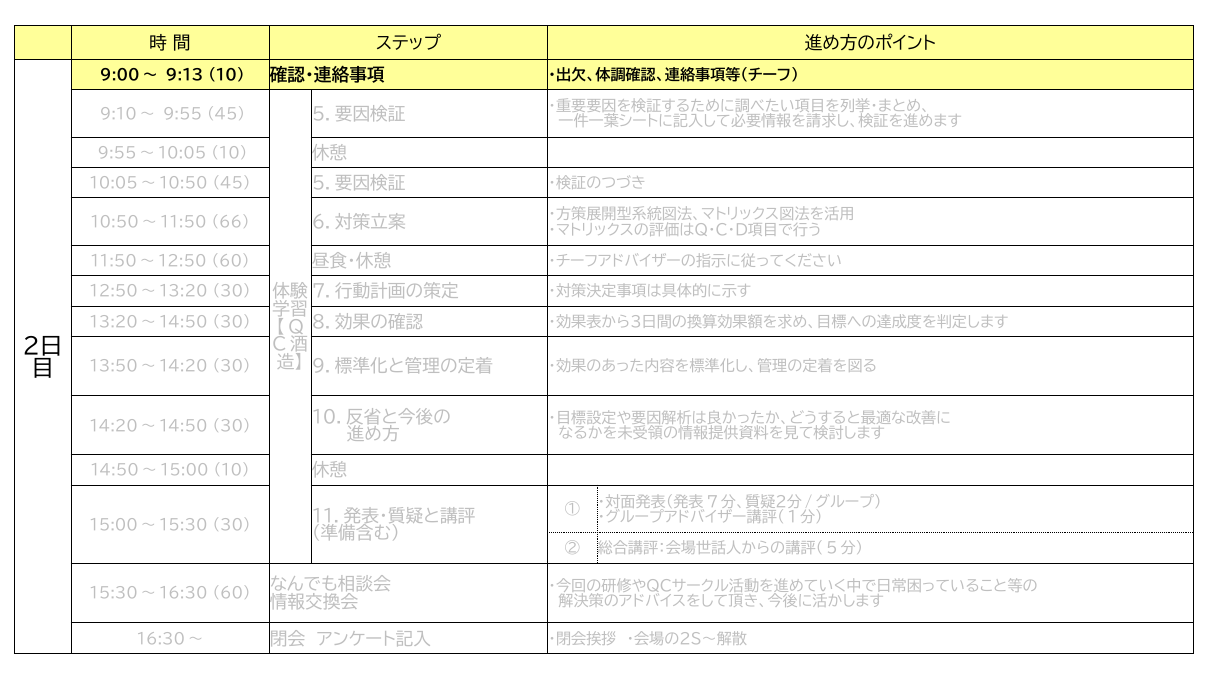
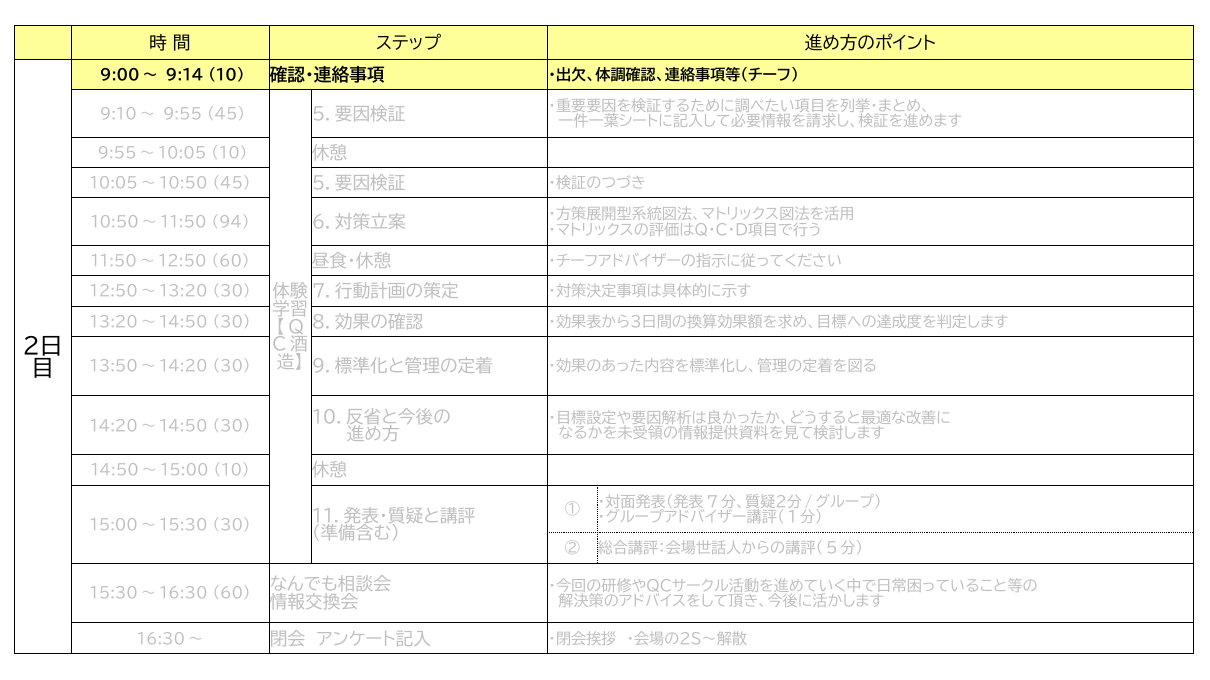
9:13: 9:13 -> 9:14
66: 66 -> 94
